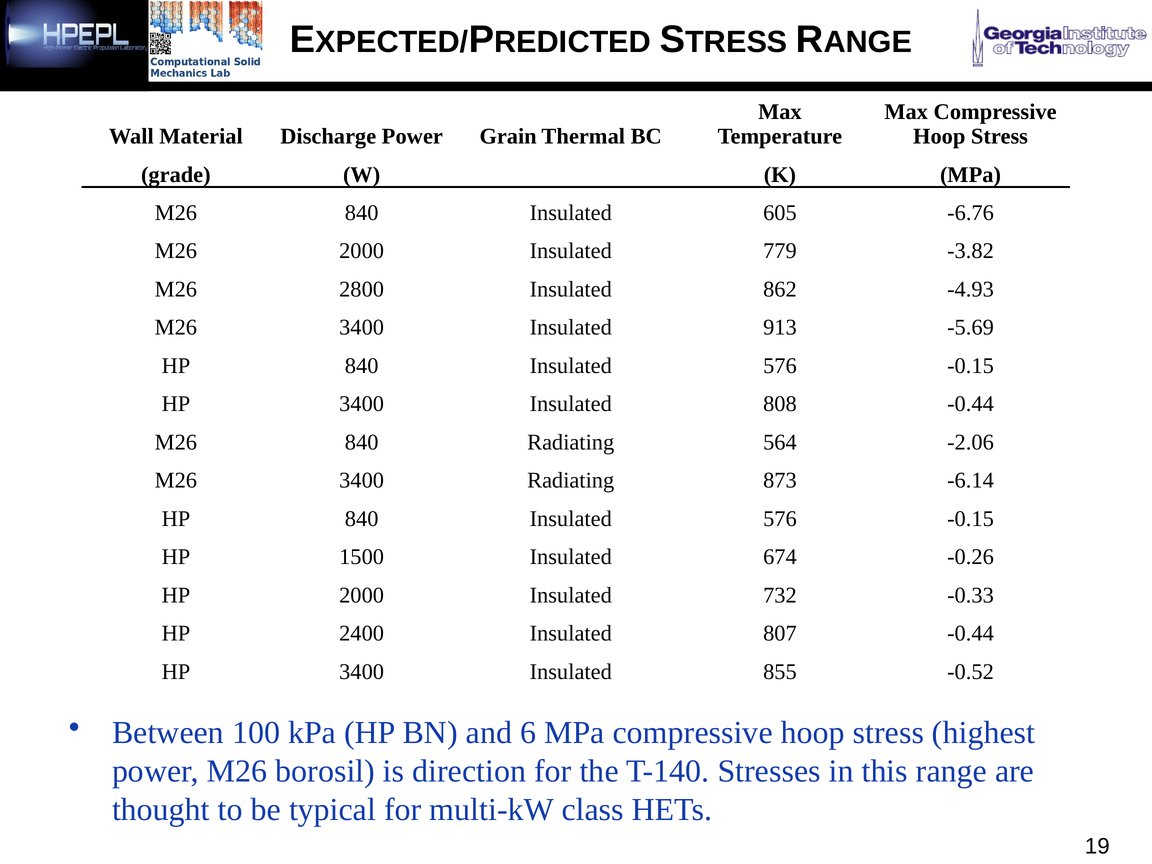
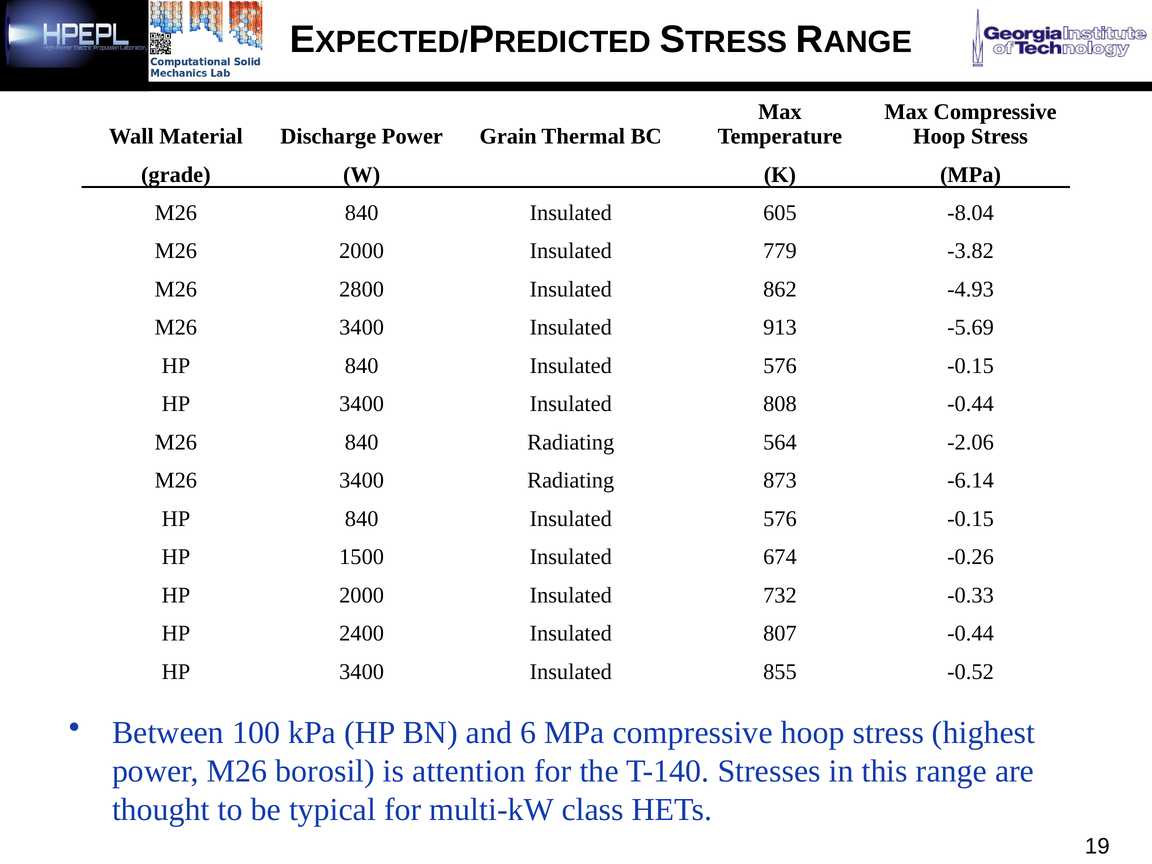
-6.76: -6.76 -> -8.04
direction: direction -> attention
